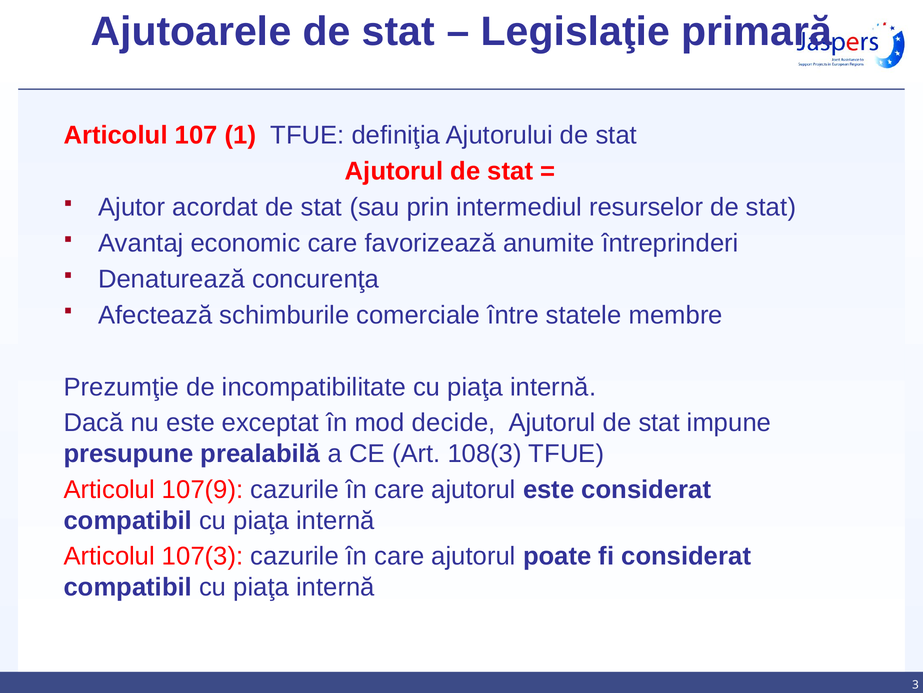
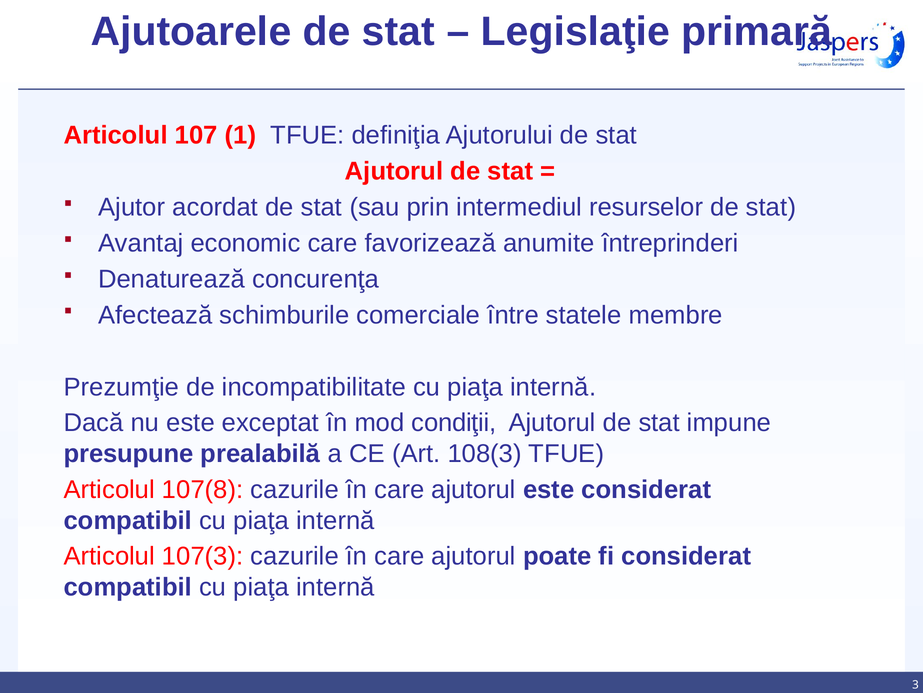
decide: decide -> condiţii
107(9: 107(9 -> 107(8
